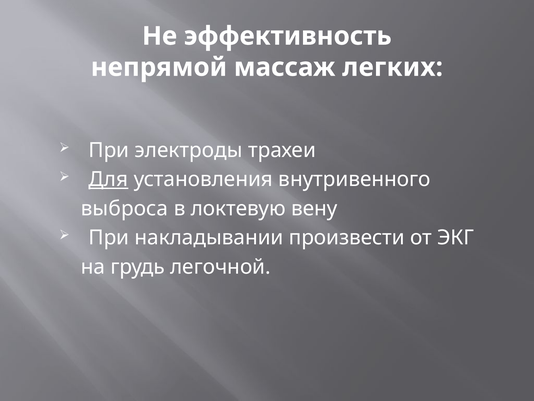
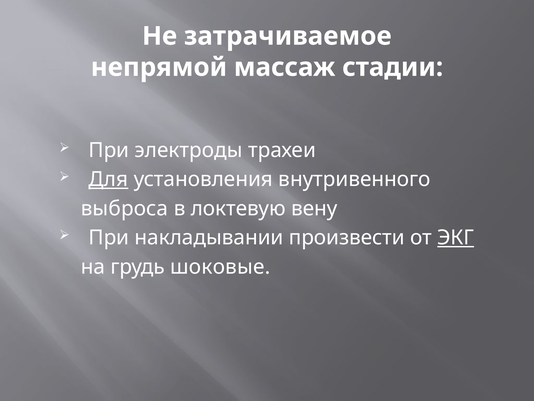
эффективность: эффективность -> затрачиваемое
легких: легких -> стадии
ЭКГ underline: none -> present
легочной: легочной -> шоковые
